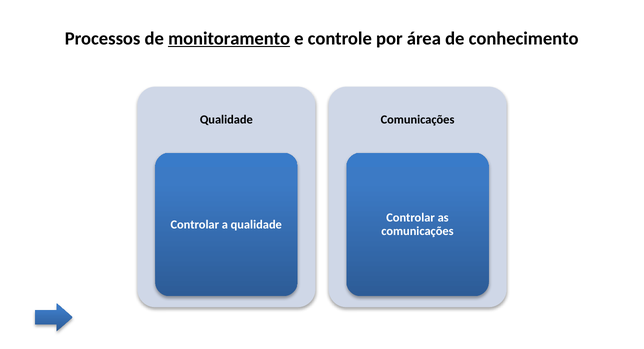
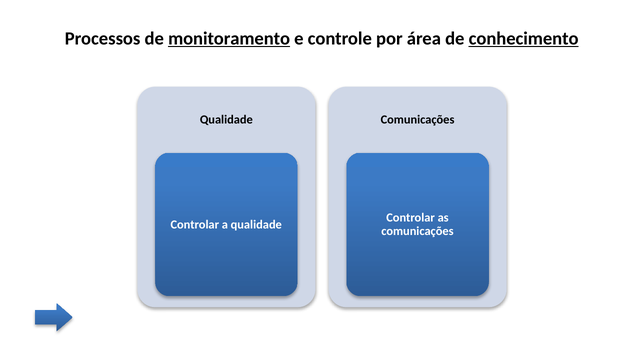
conhecimento underline: none -> present
